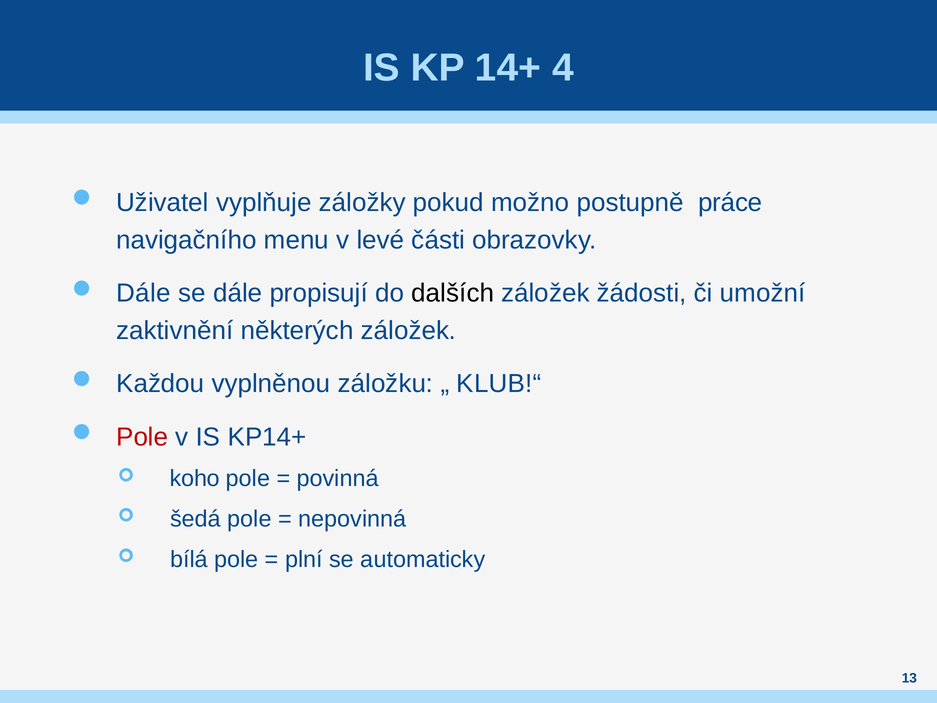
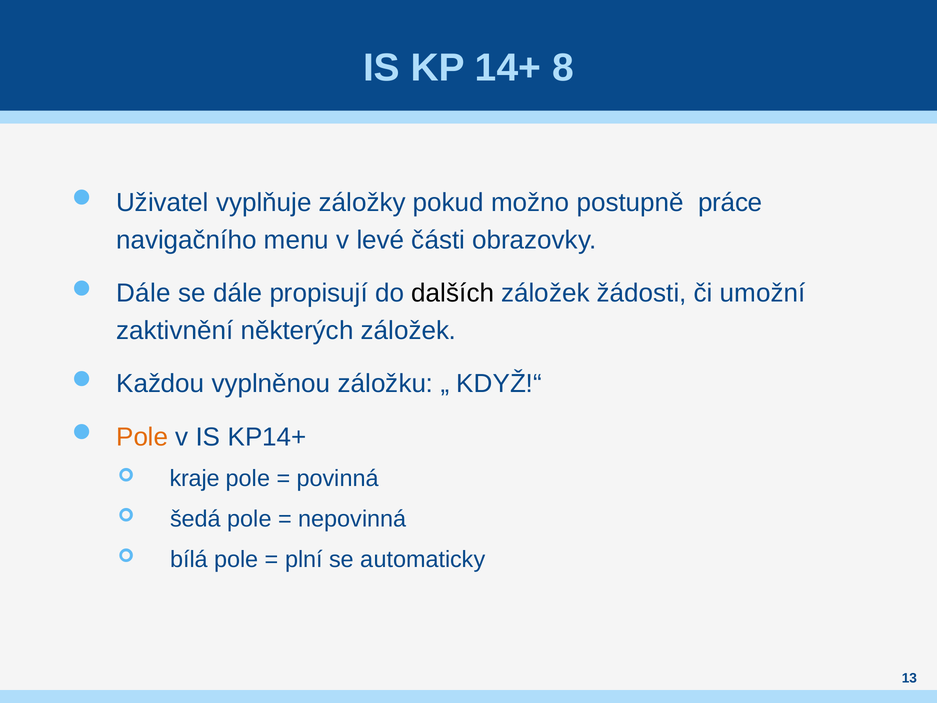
4: 4 -> 8
KLUB!“: KLUB!“ -> KDYŽ!“
Pole at (142, 437) colour: red -> orange
koho: koho -> kraje
